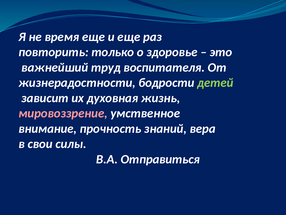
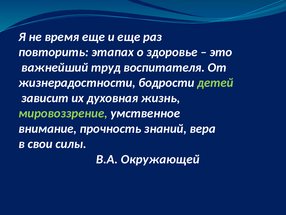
только: только -> этапах
мировоззрение colour: pink -> light green
Отправиться: Отправиться -> Окружающей
